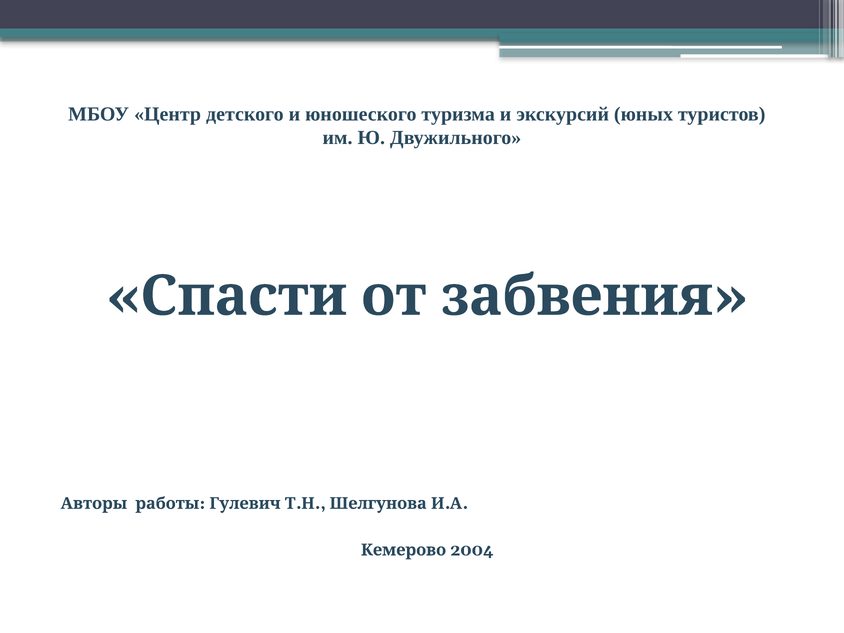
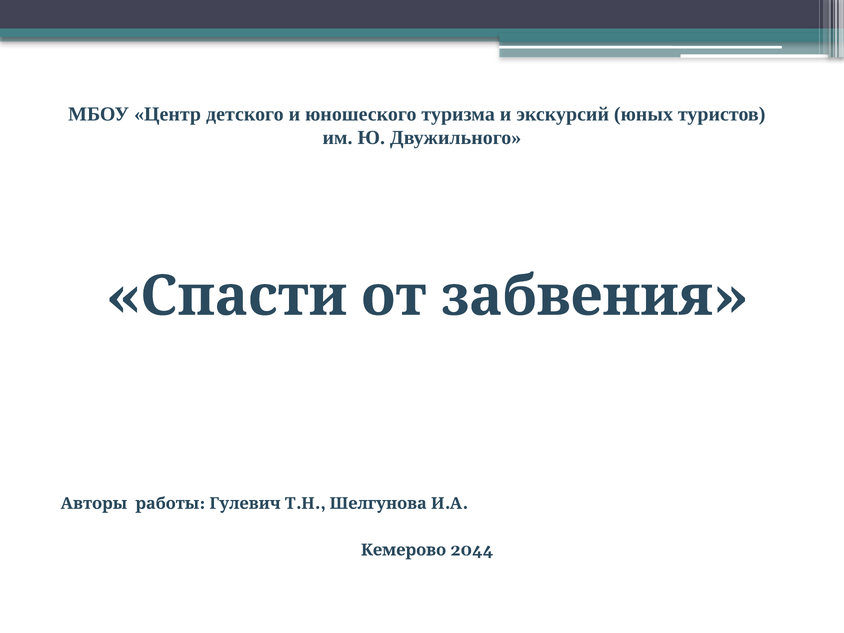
2004: 2004 -> 2044
